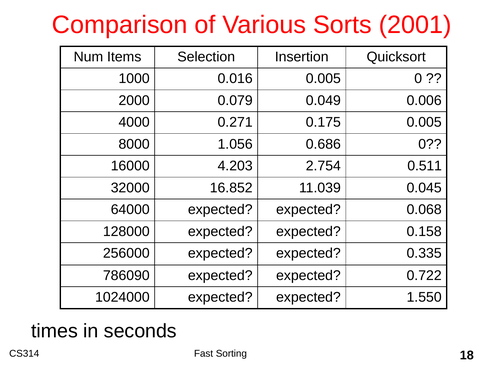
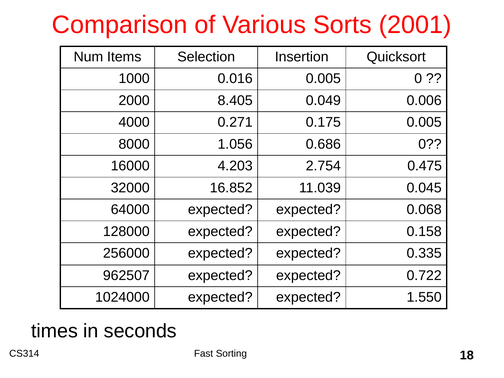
0.079: 0.079 -> 8.405
0.511: 0.511 -> 0.475
786090: 786090 -> 962507
